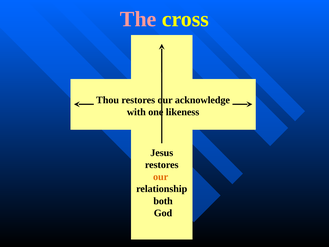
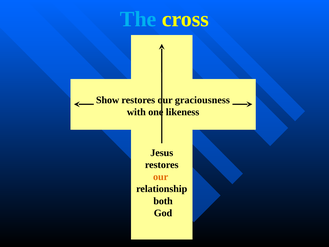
The colour: pink -> light blue
Thou: Thou -> Show
acknowledge: acknowledge -> graciousness
